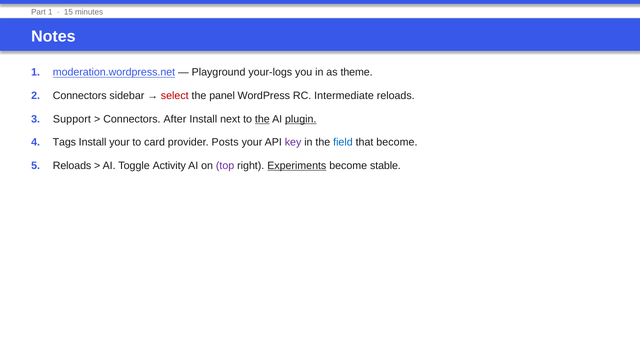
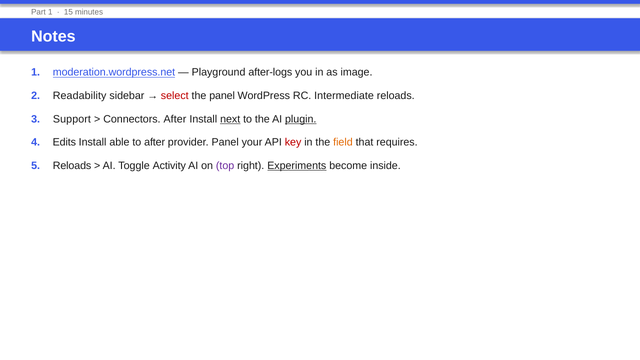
your-logs: your-logs -> after-logs
theme: theme -> image
2 Connectors: Connectors -> Readability
next underline: none -> present
the at (262, 119) underline: present -> none
Tags: Tags -> Edits
Install your: your -> able
to card: card -> after
provider Posts: Posts -> Panel
key colour: purple -> red
field colour: blue -> orange
that become: become -> requires
stable: stable -> inside
